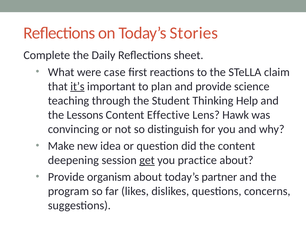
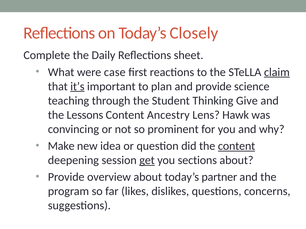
Stories: Stories -> Closely
claim underline: none -> present
Help: Help -> Give
Effective: Effective -> Ancestry
distinguish: distinguish -> prominent
content at (237, 146) underline: none -> present
practice: practice -> sections
organism: organism -> overview
